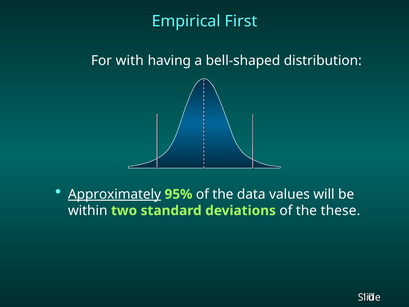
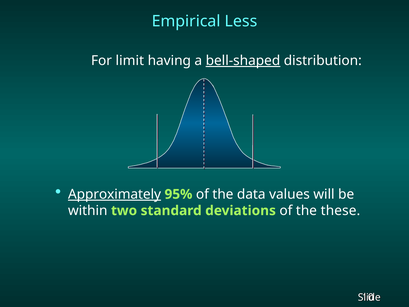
First: First -> Less
with: with -> limit
bell-shaped underline: none -> present
